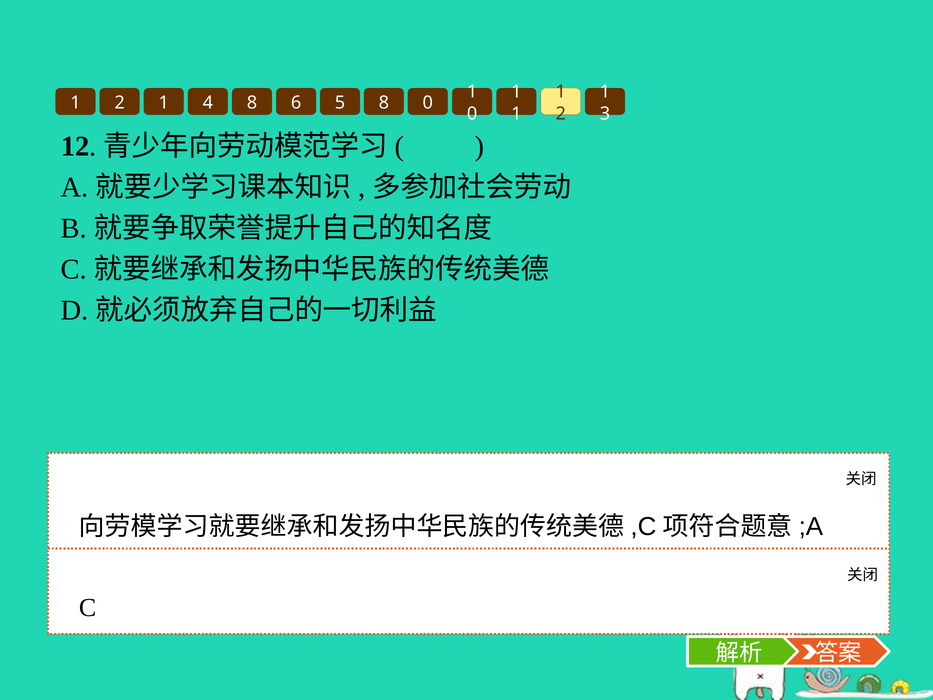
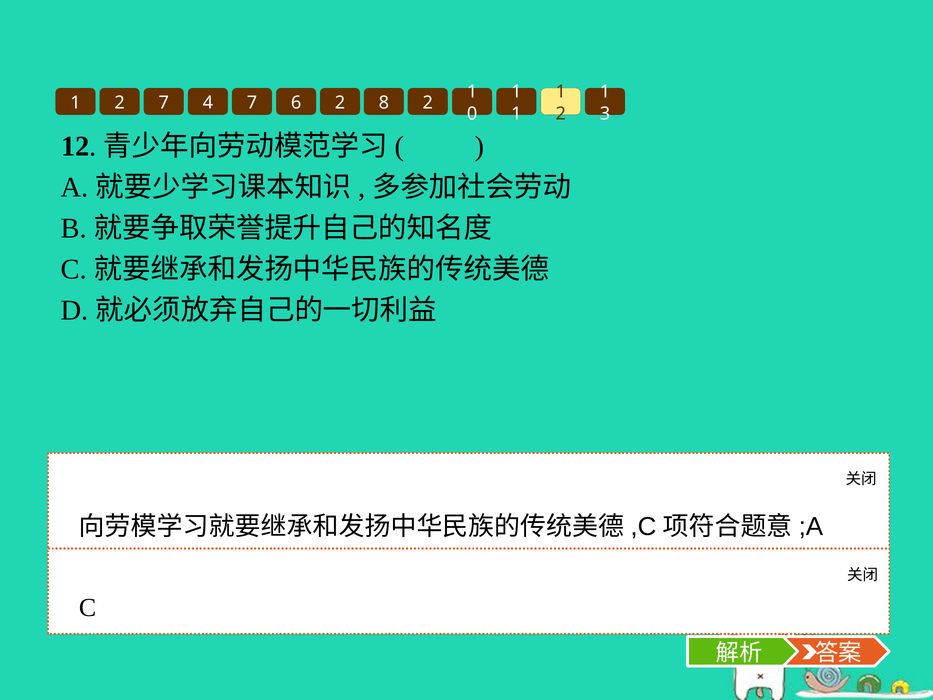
1 at (164, 103): 1 -> 7
4 8: 8 -> 7
6 5: 5 -> 2
8 0: 0 -> 2
